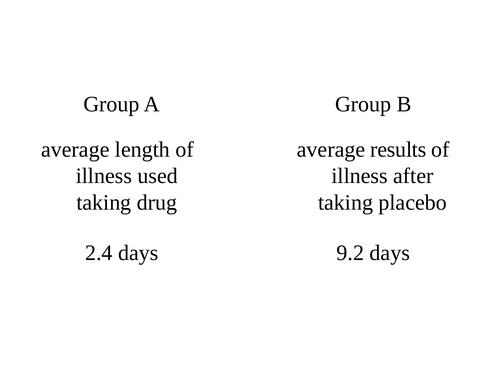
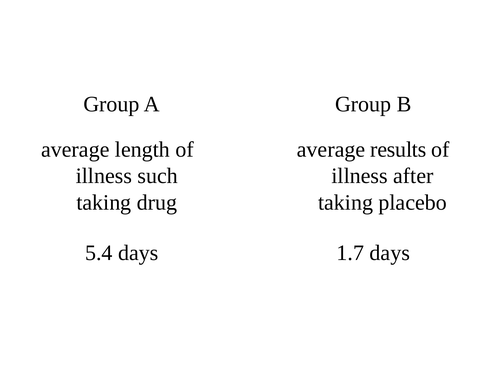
used: used -> such
2.4: 2.4 -> 5.4
9.2: 9.2 -> 1.7
